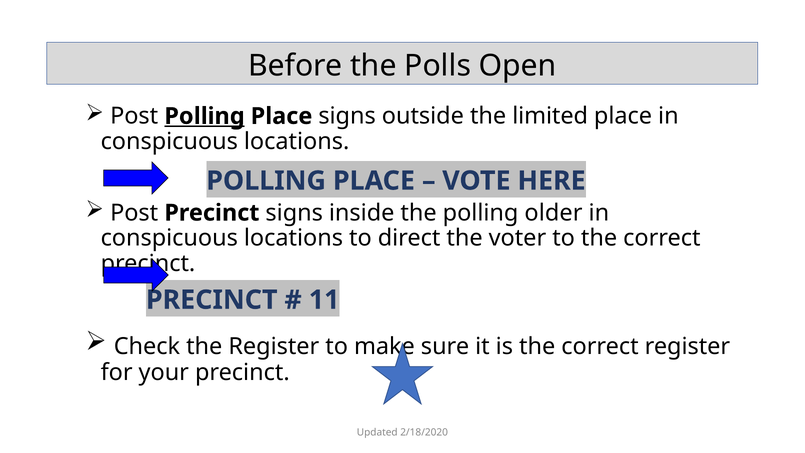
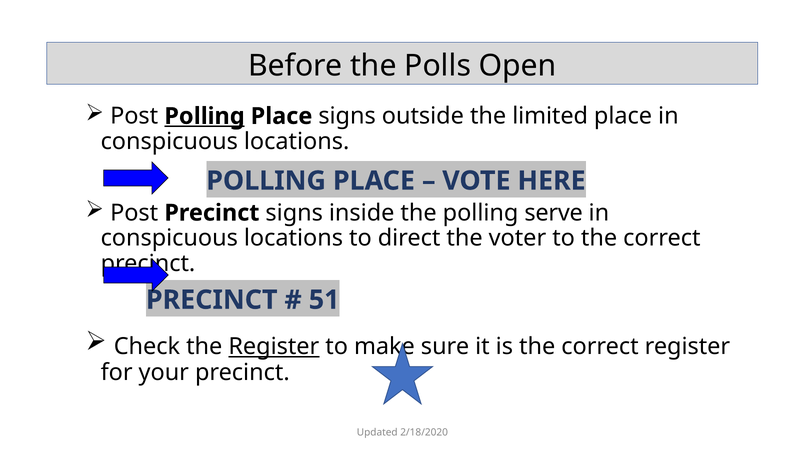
older: older -> serve
11: 11 -> 51
Register at (274, 346) underline: none -> present
